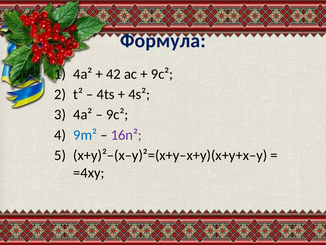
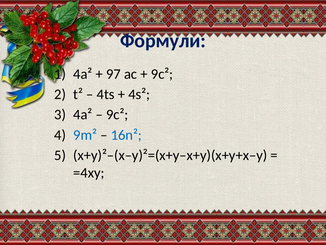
Формула: Формула -> Формули
42: 42 -> 97
16n² colour: purple -> blue
